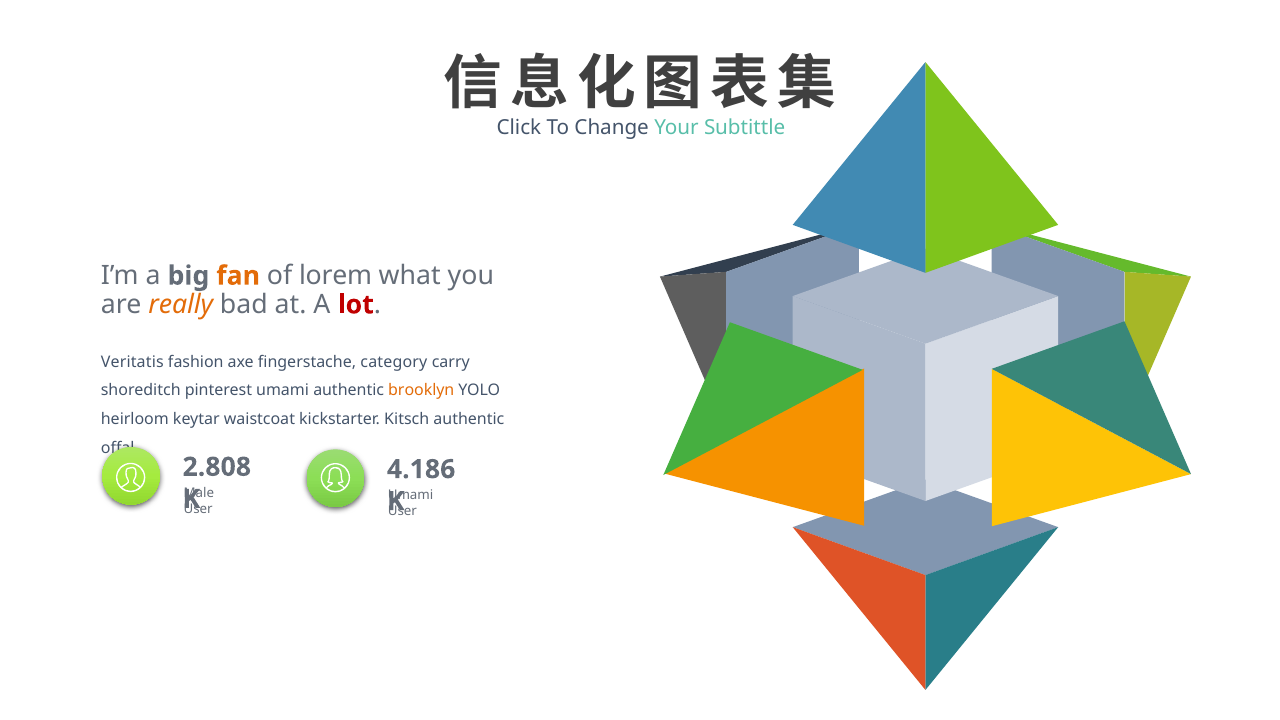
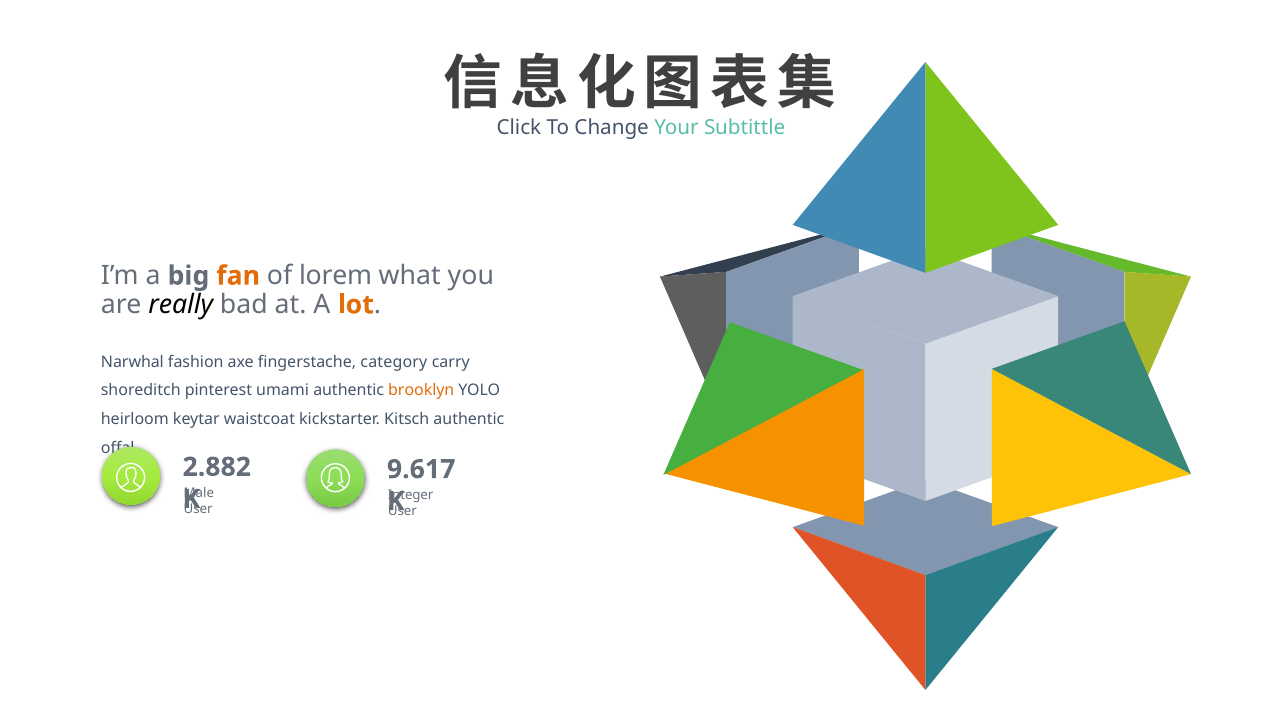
really colour: orange -> black
lot colour: red -> orange
Veritatis: Veritatis -> Narwhal
2.808: 2.808 -> 2.882
4.186: 4.186 -> 9.617
Umami at (411, 495): Umami -> Integer
